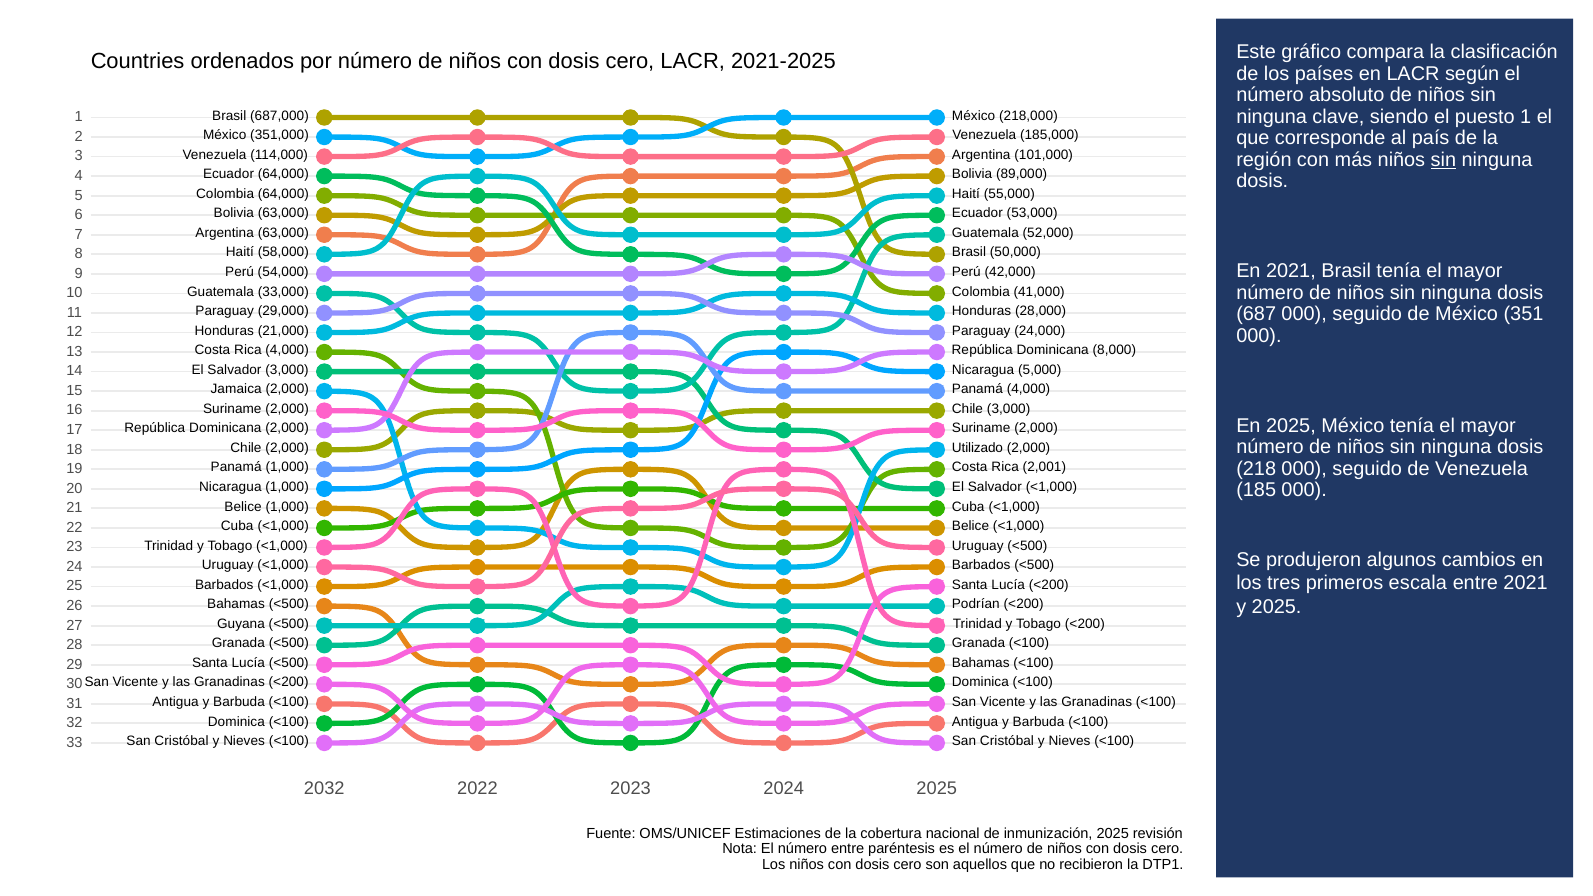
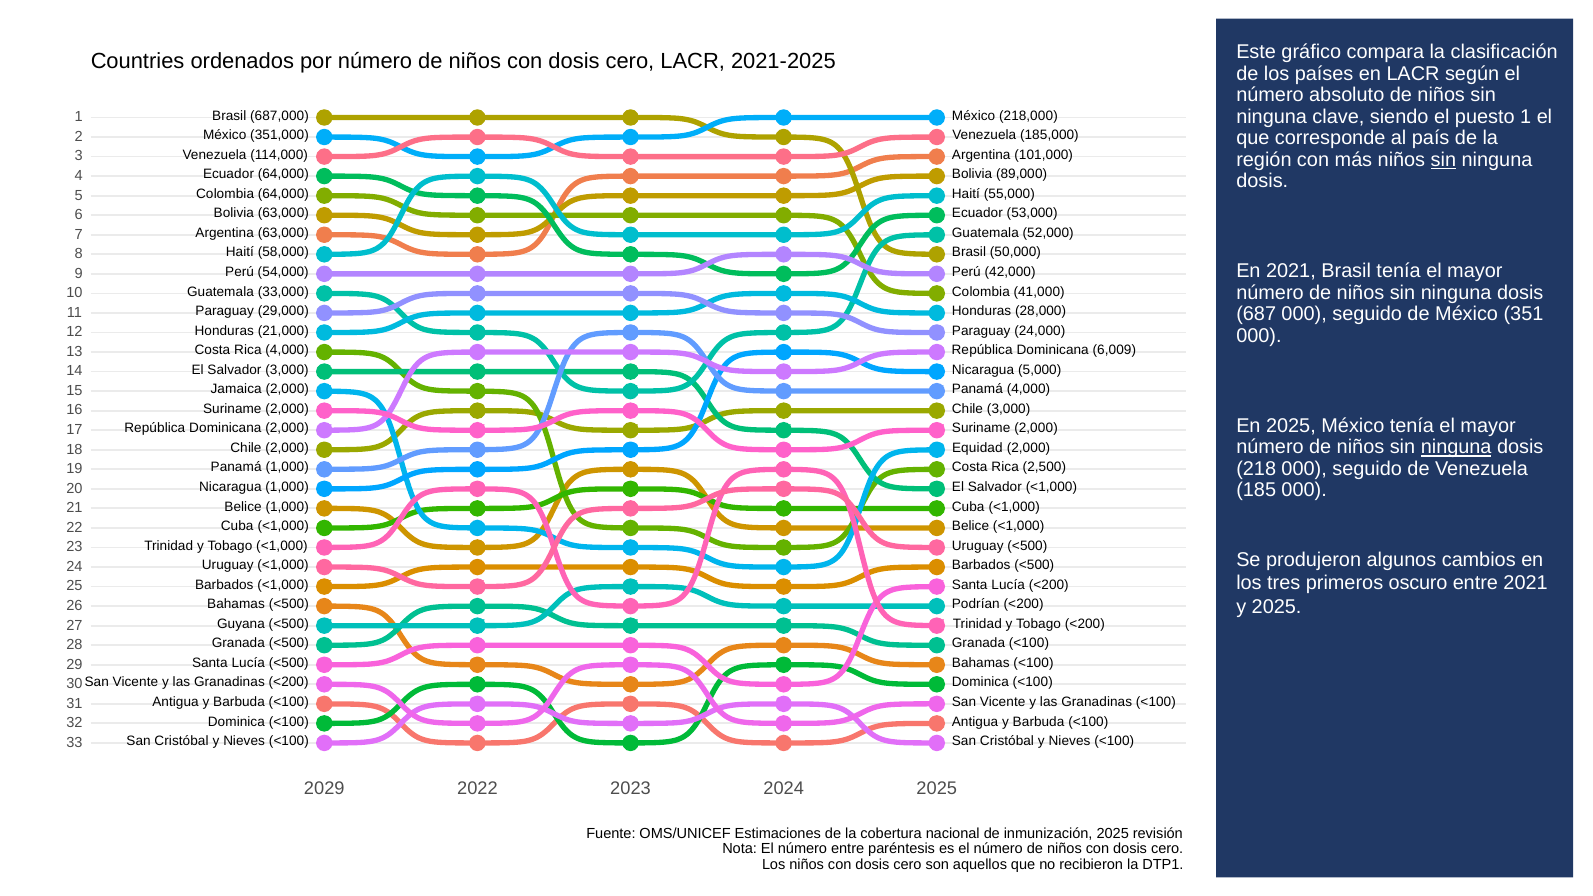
8,000: 8,000 -> 6,009
ninguna at (1456, 447) underline: none -> present
Utilizado: Utilizado -> Equidad
2,001: 2,001 -> 2,500
escala: escala -> oscuro
2032: 2032 -> 2029
